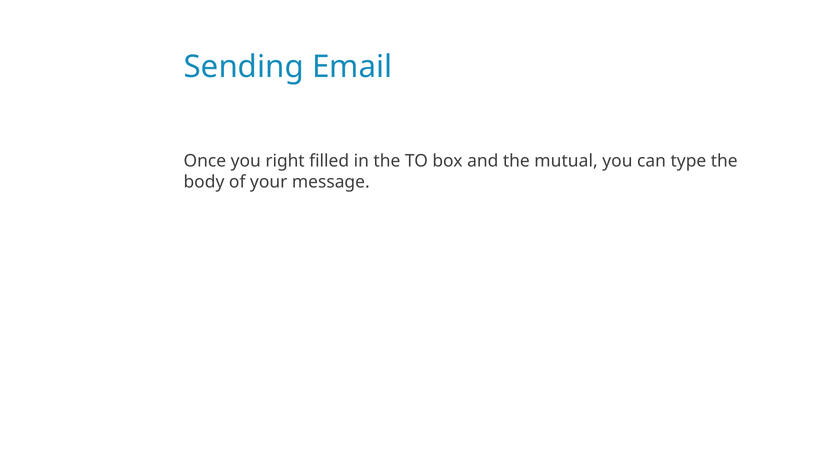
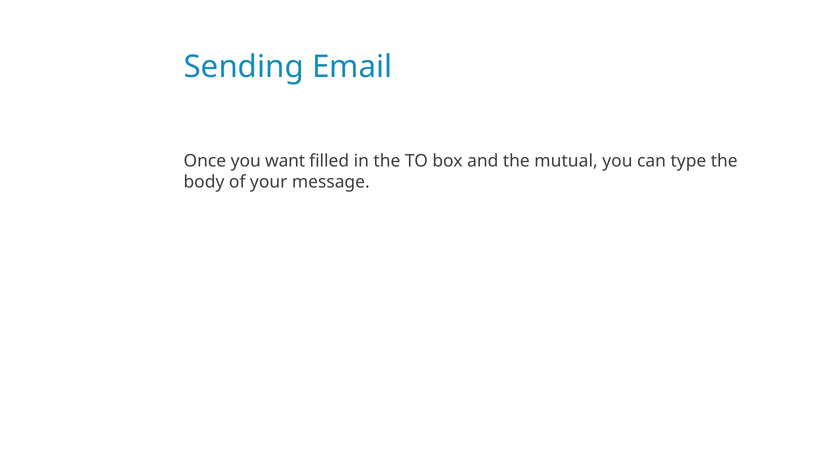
right: right -> want
